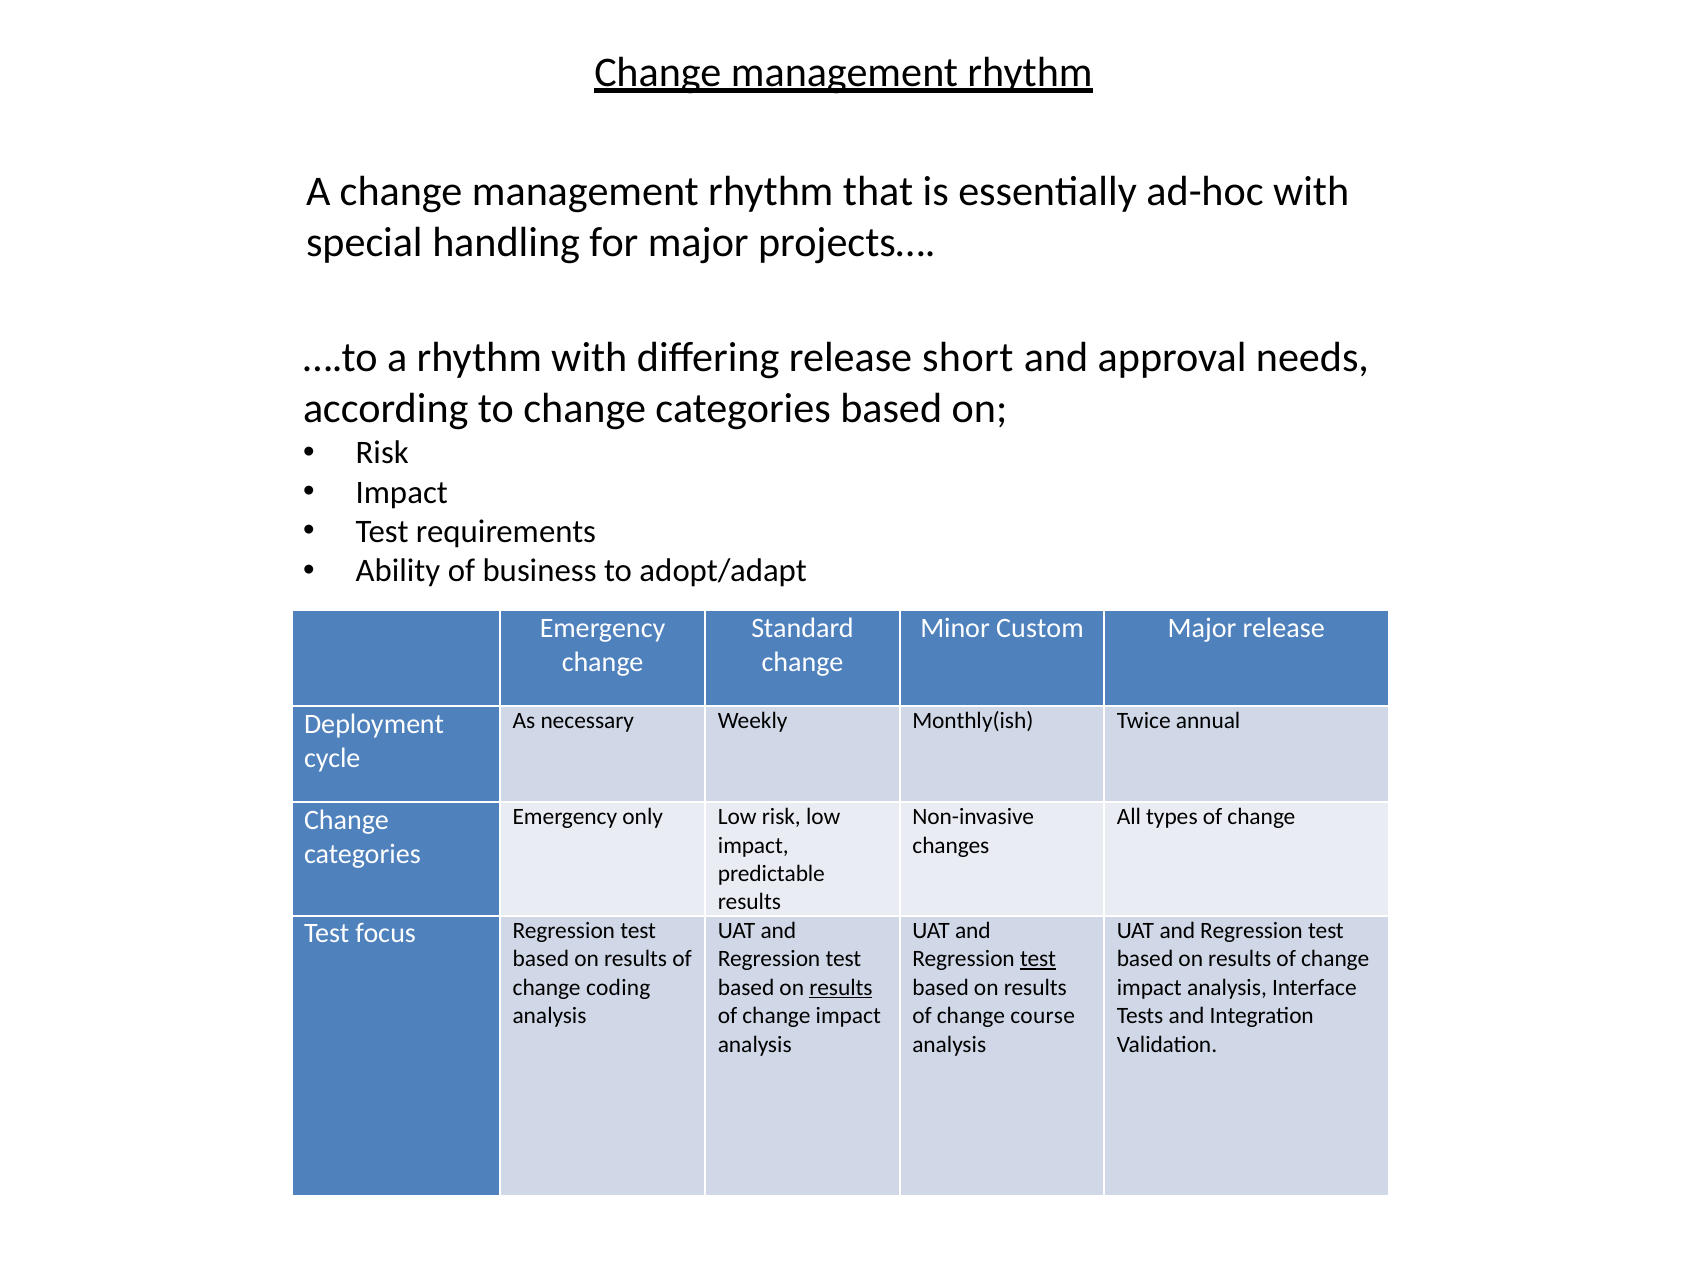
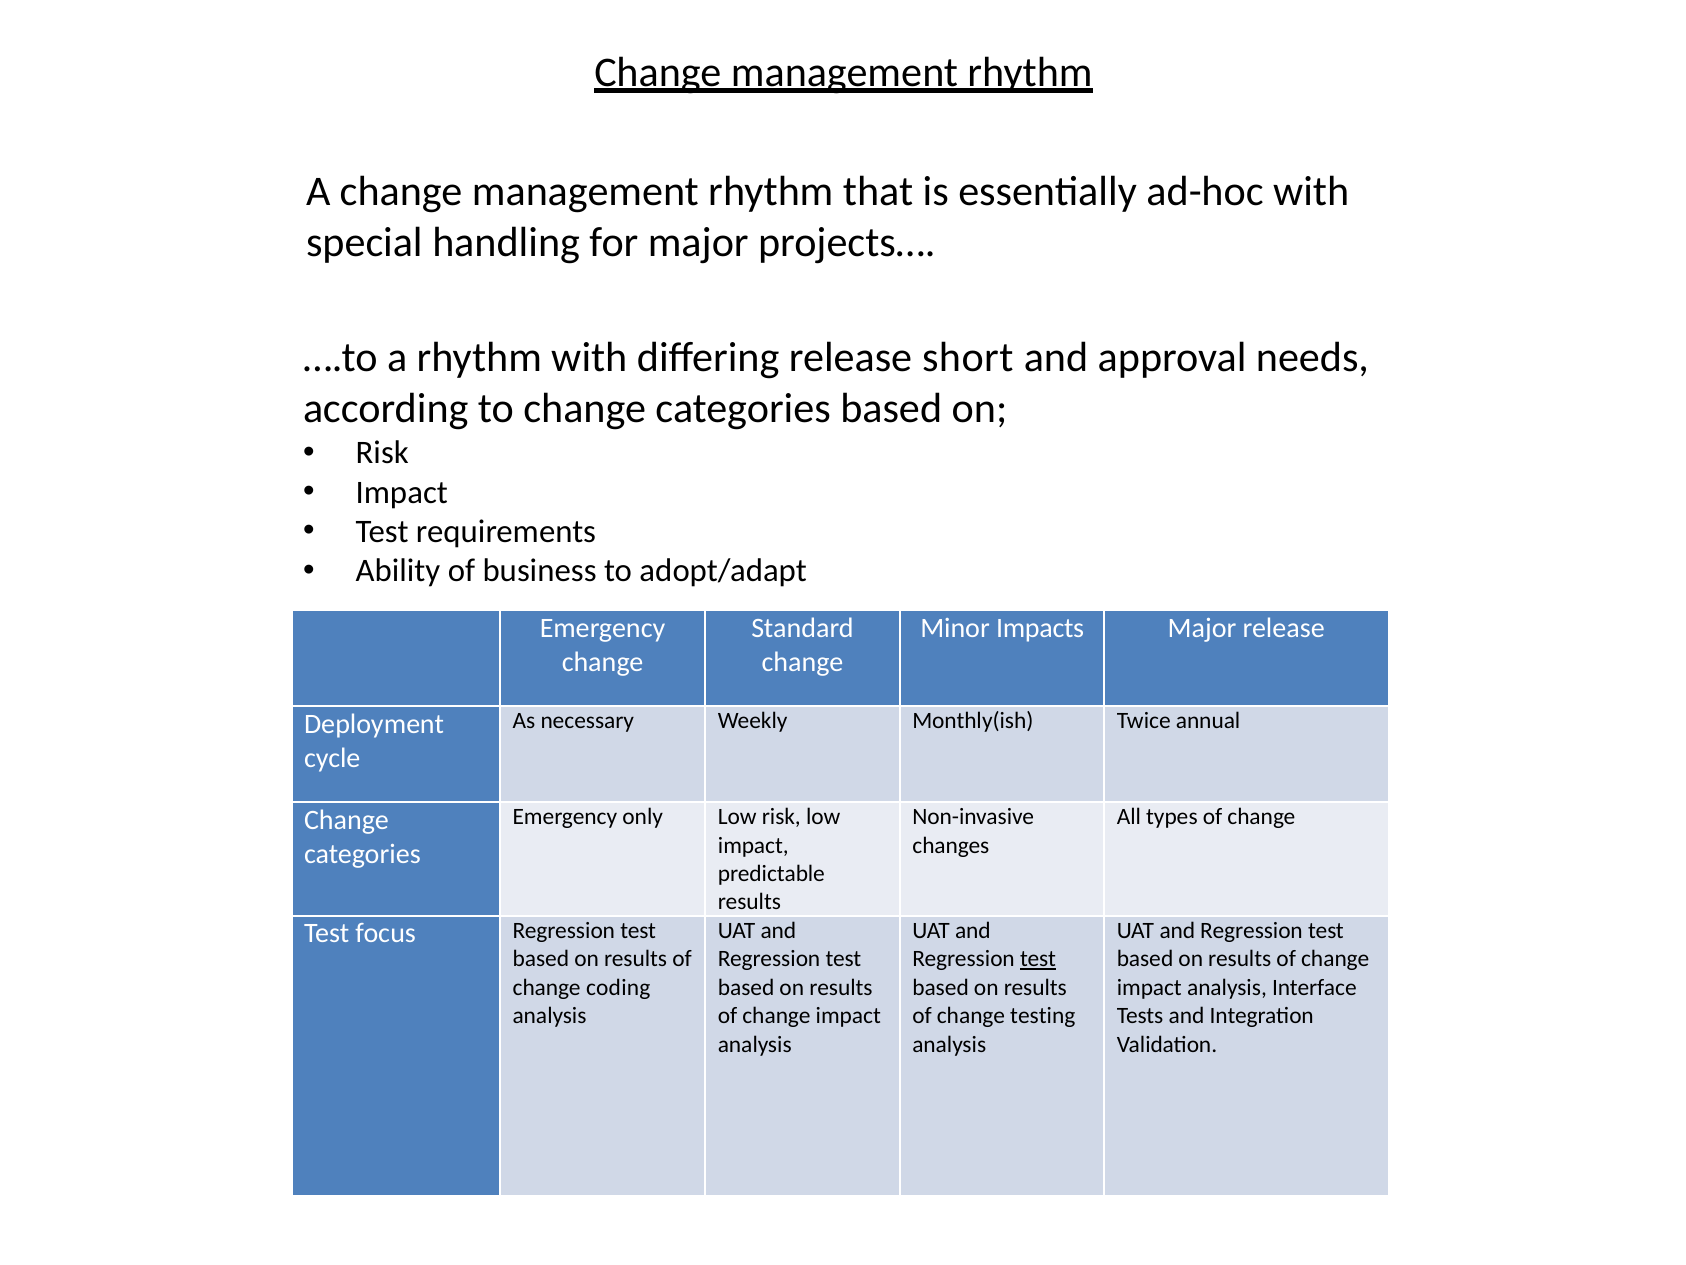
Custom: Custom -> Impacts
results at (841, 987) underline: present -> none
course: course -> testing
